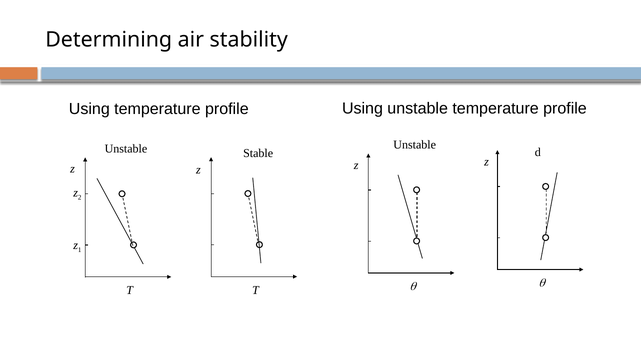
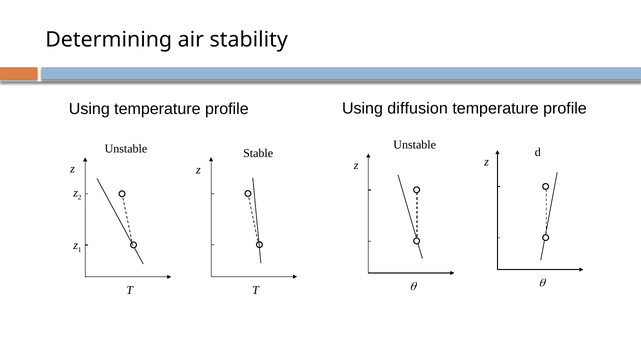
Using unstable: unstable -> diffusion
